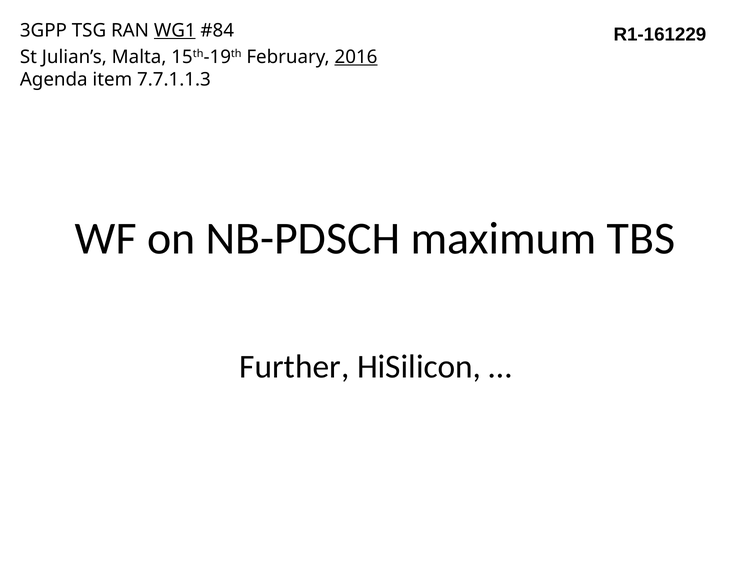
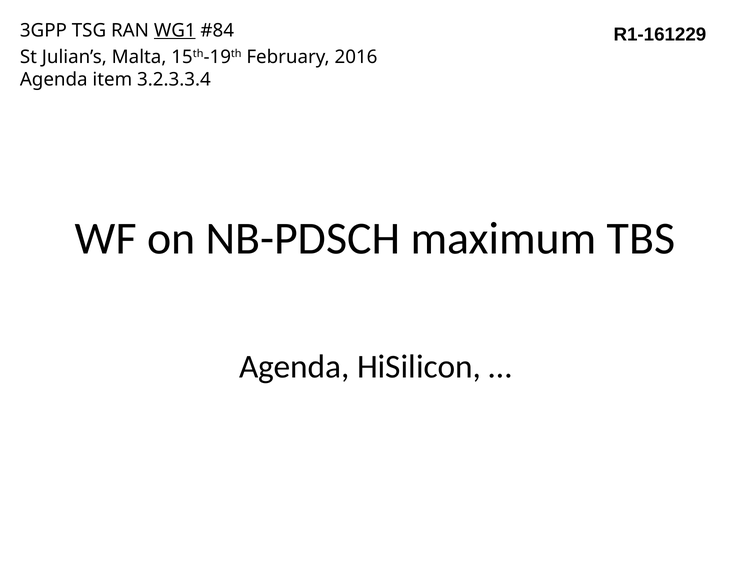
2016 underline: present -> none
7.7.1.1.3: 7.7.1.1.3 -> 3.2.3.3.4
Further at (294, 367): Further -> Agenda
